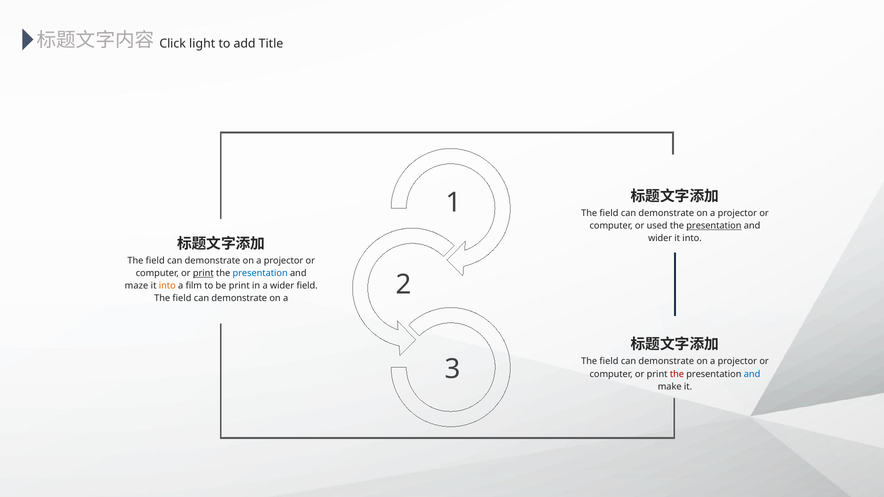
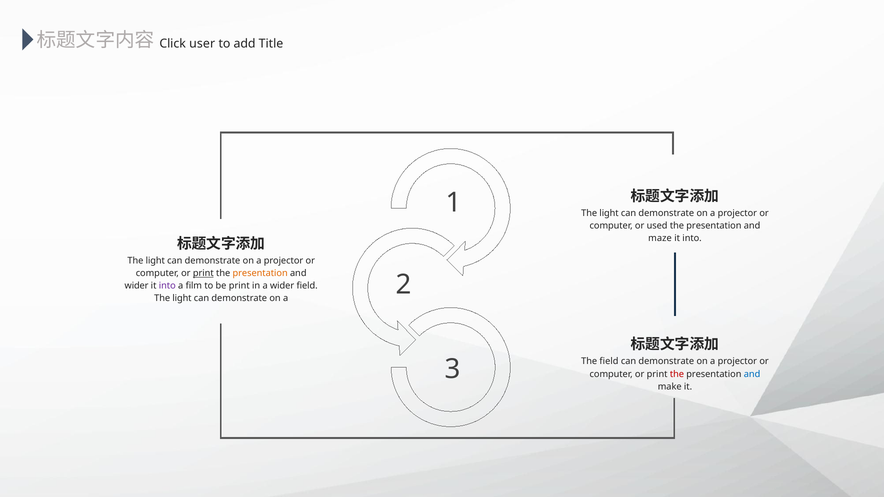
light: light -> user
field at (609, 213): field -> light
presentation at (714, 226) underline: present -> none
wider at (660, 238): wider -> maze
field at (155, 261): field -> light
presentation at (260, 273) colour: blue -> orange
maze at (136, 286): maze -> wider
into at (167, 286) colour: orange -> purple
field at (182, 298): field -> light
